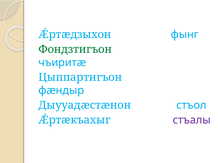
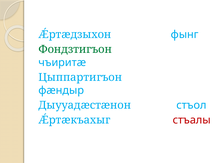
стъалы colour: purple -> red
